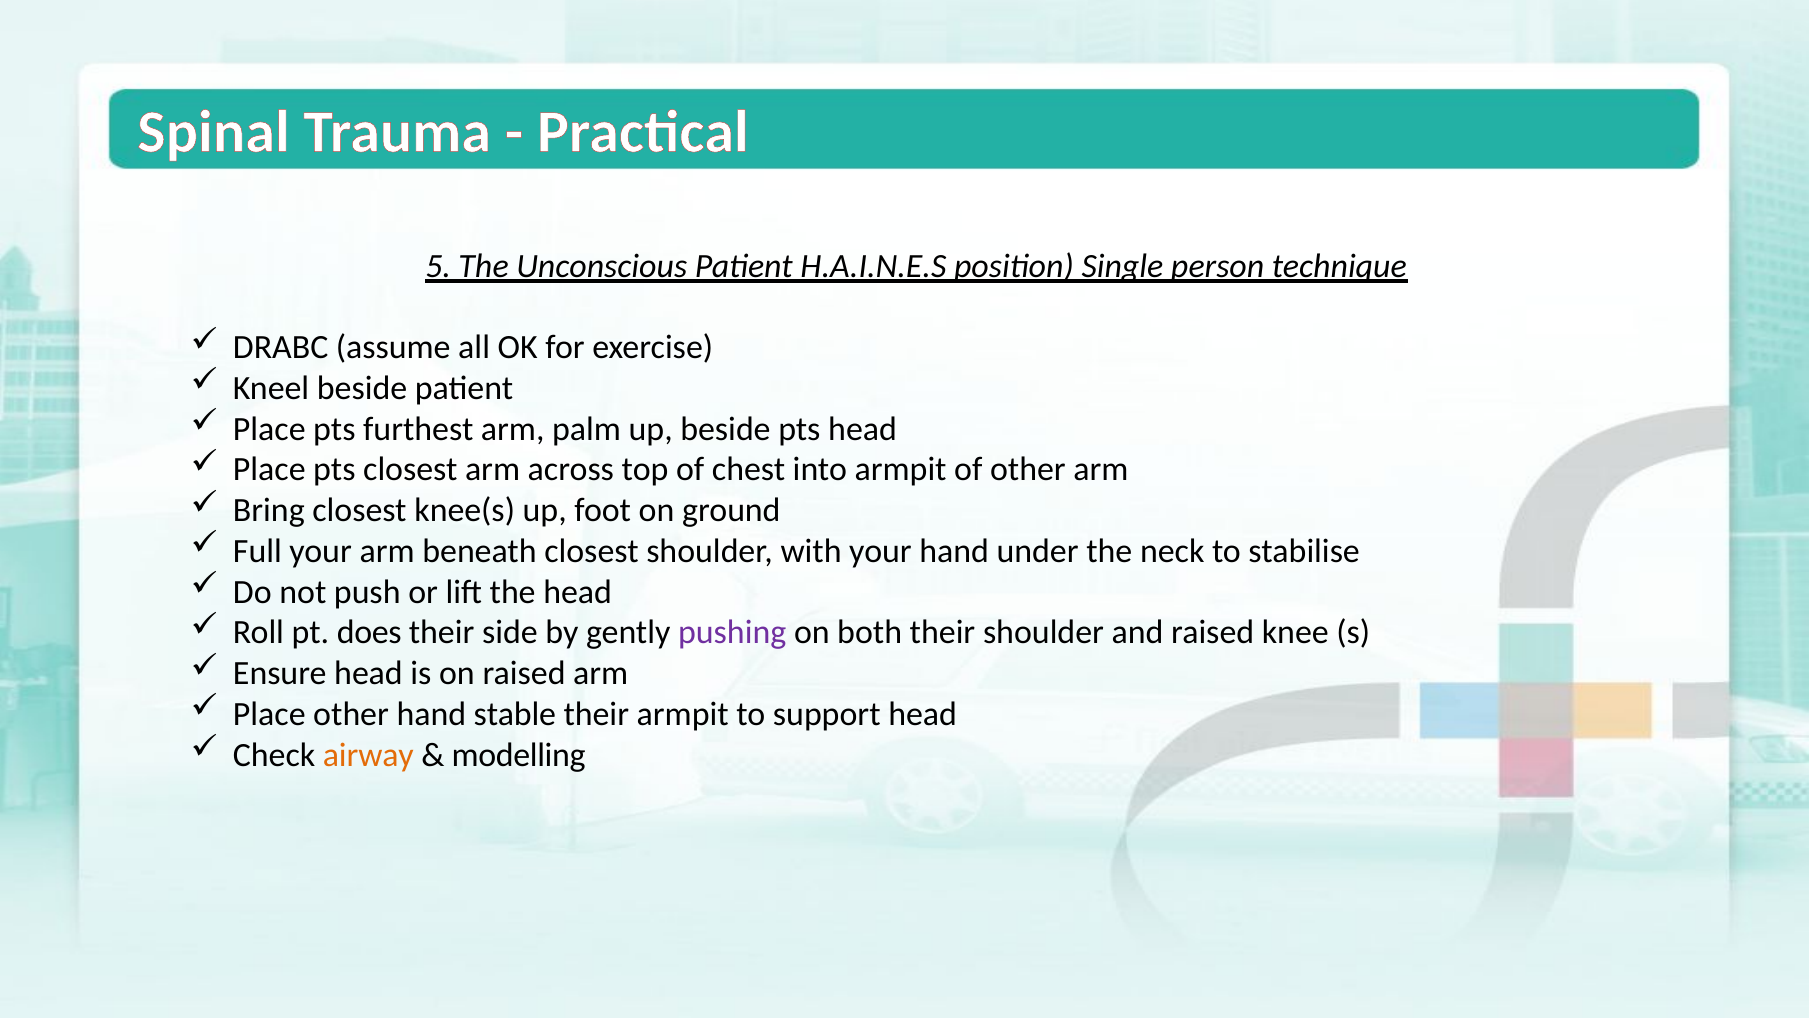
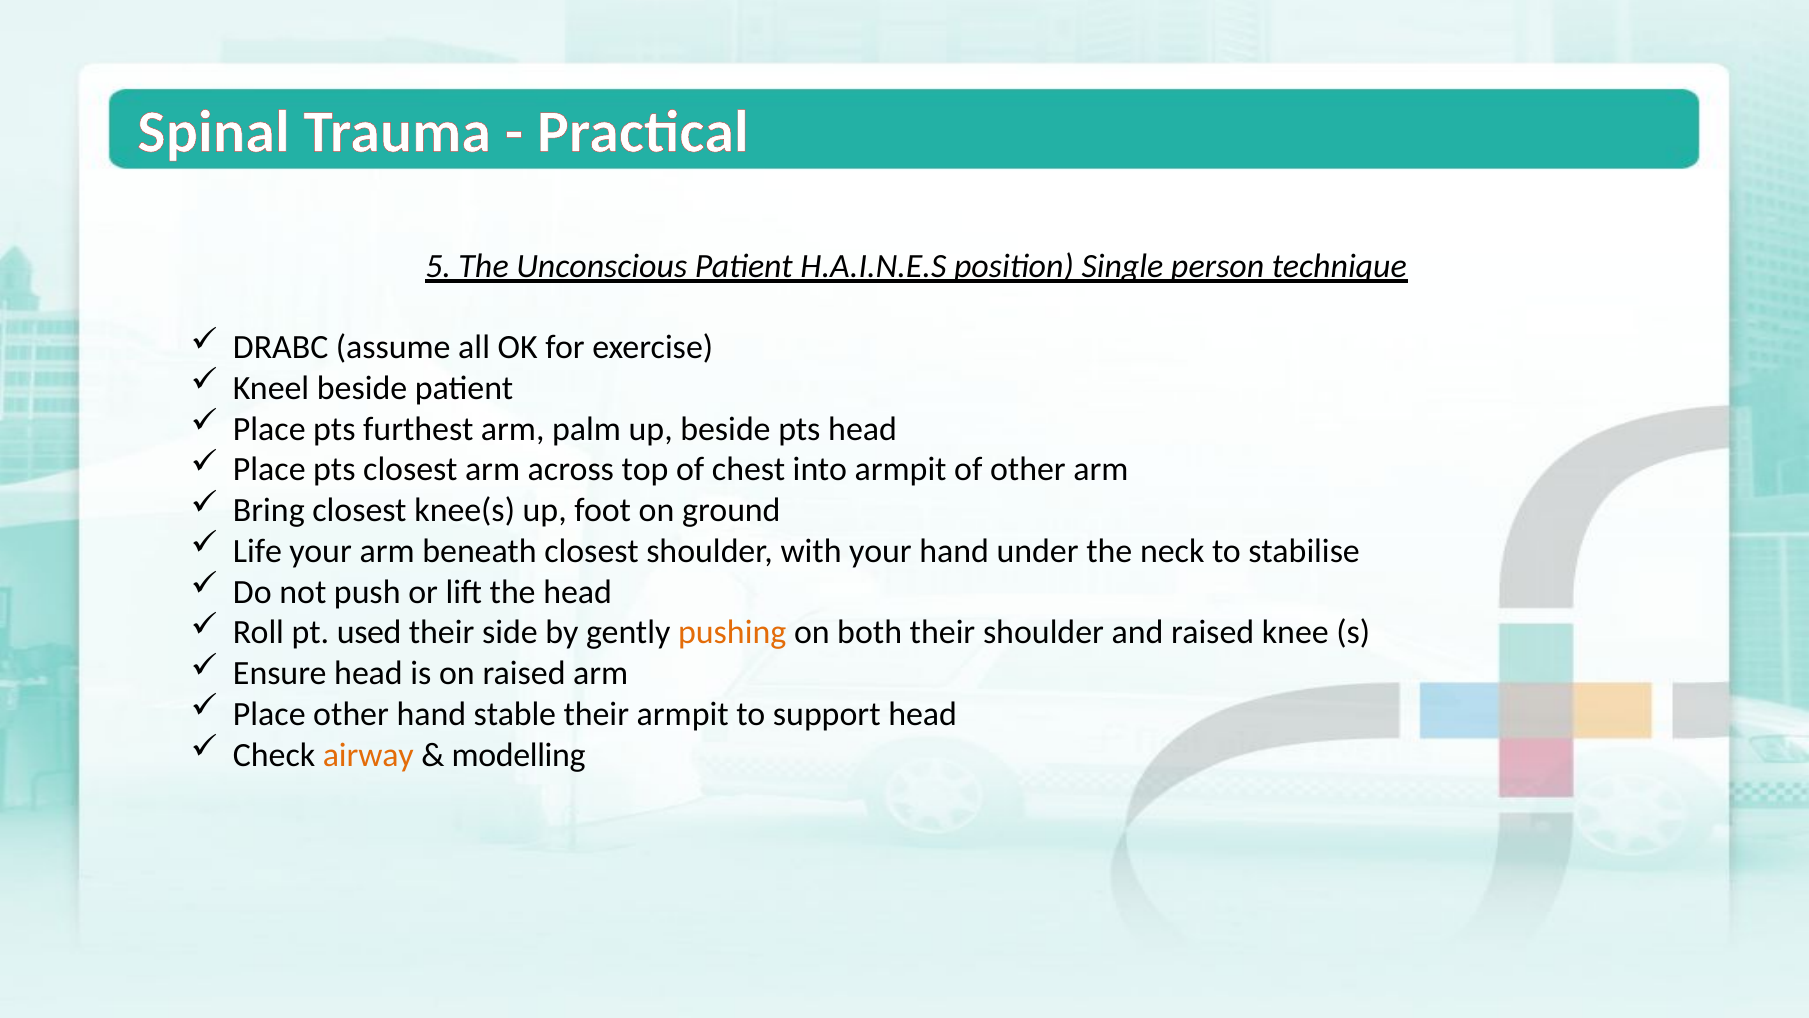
Full: Full -> Life
does: does -> used
pushing colour: purple -> orange
